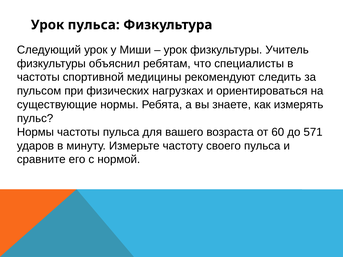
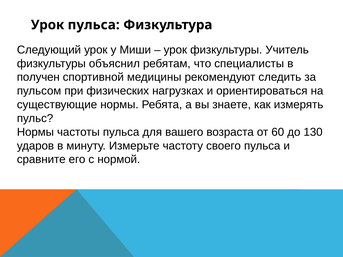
частоты at (38, 77): частоты -> получен
571: 571 -> 130
